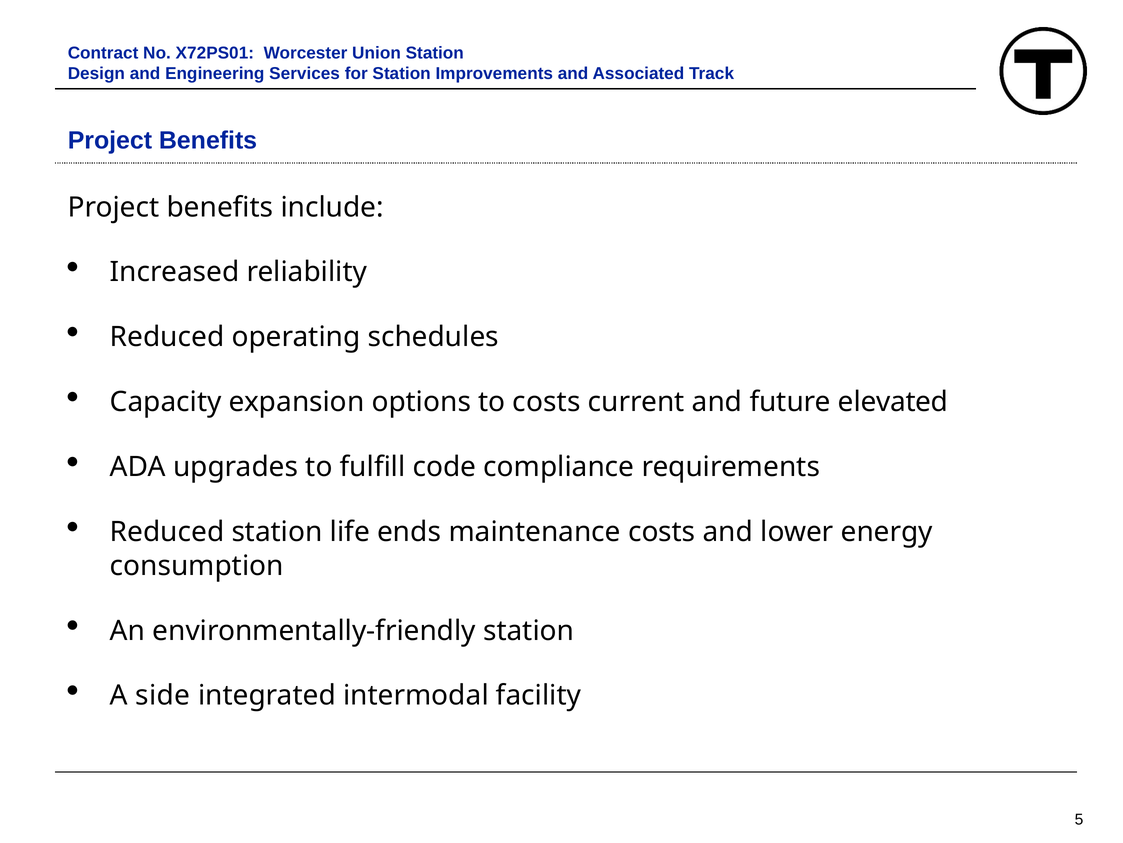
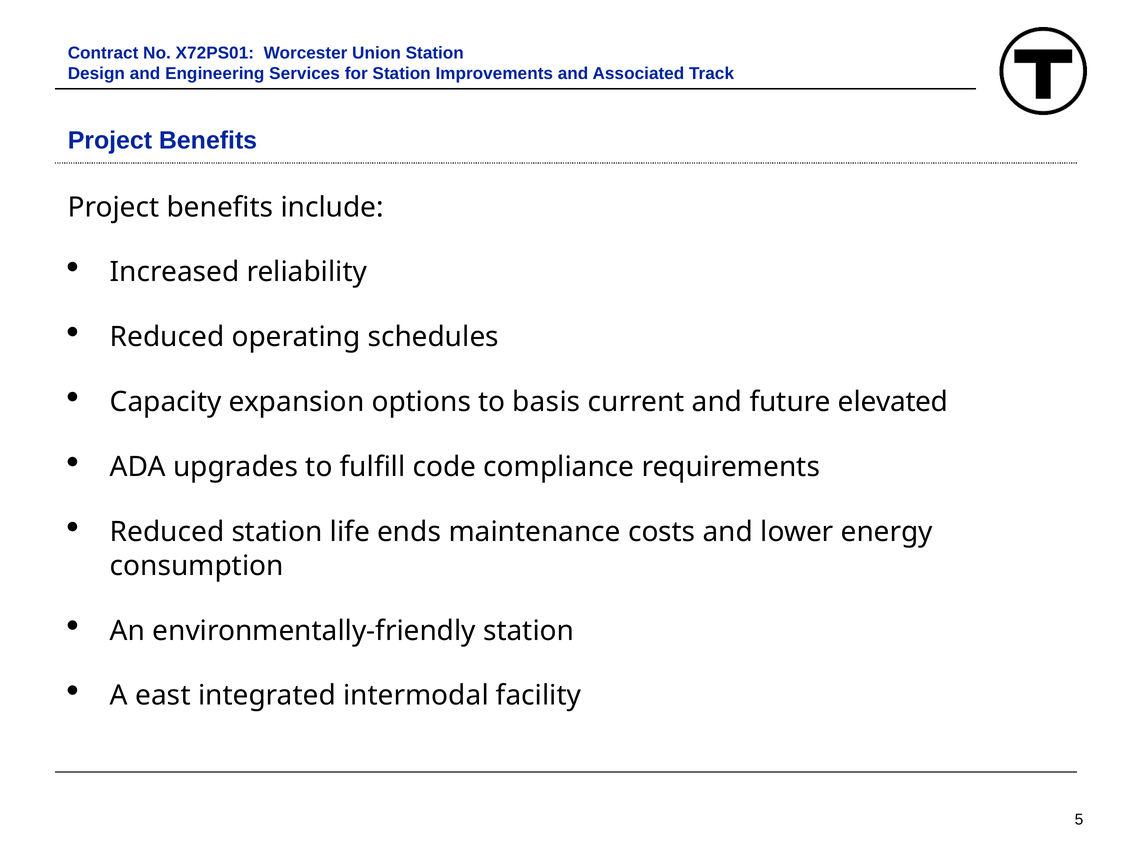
to costs: costs -> basis
side: side -> east
